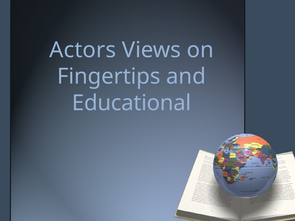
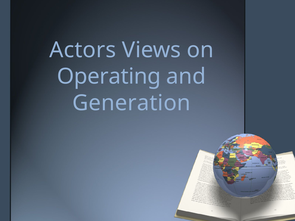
Fingertips: Fingertips -> Operating
Educational: Educational -> Generation
